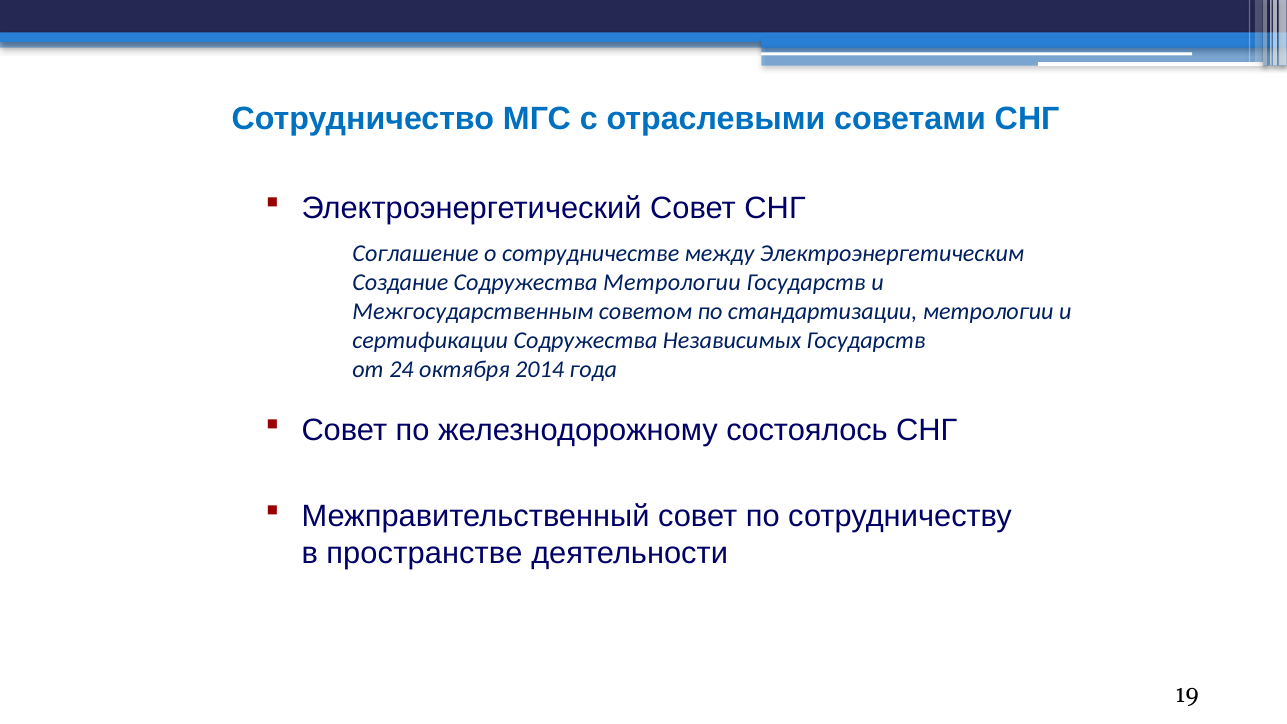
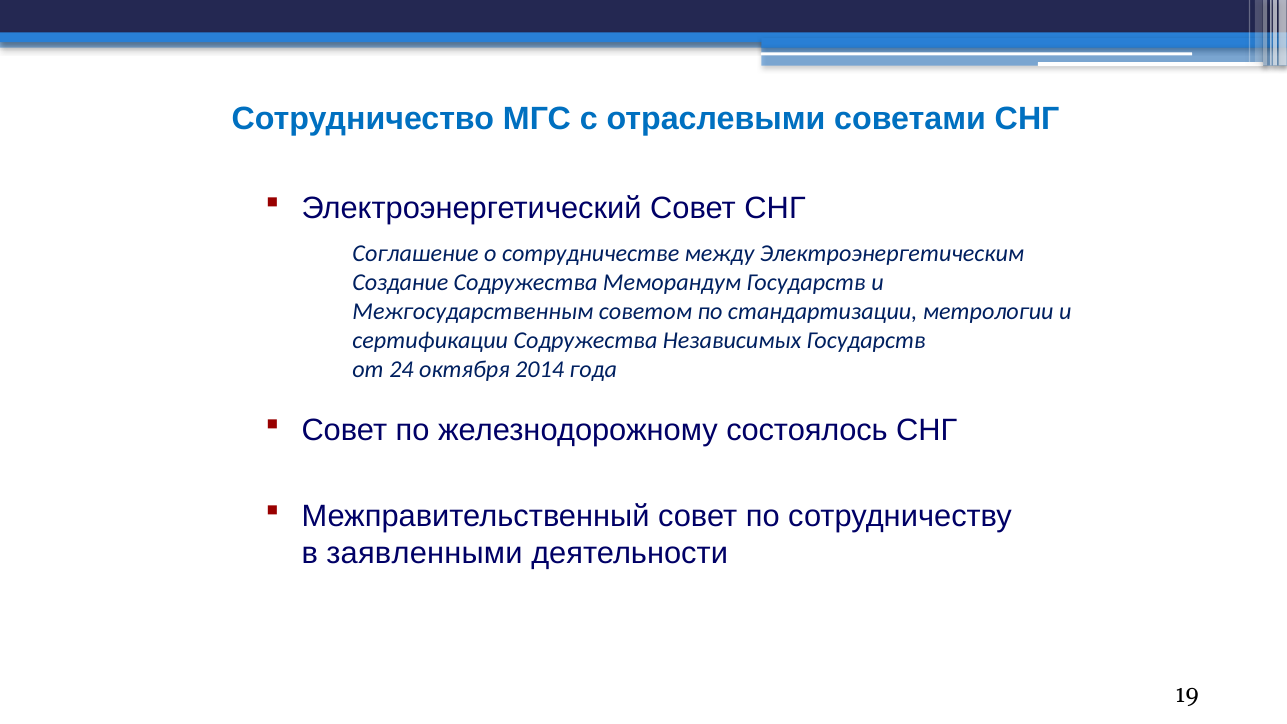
Содружества Метрологии: Метрологии -> Меморандум
пространстве: пространстве -> заявленными
